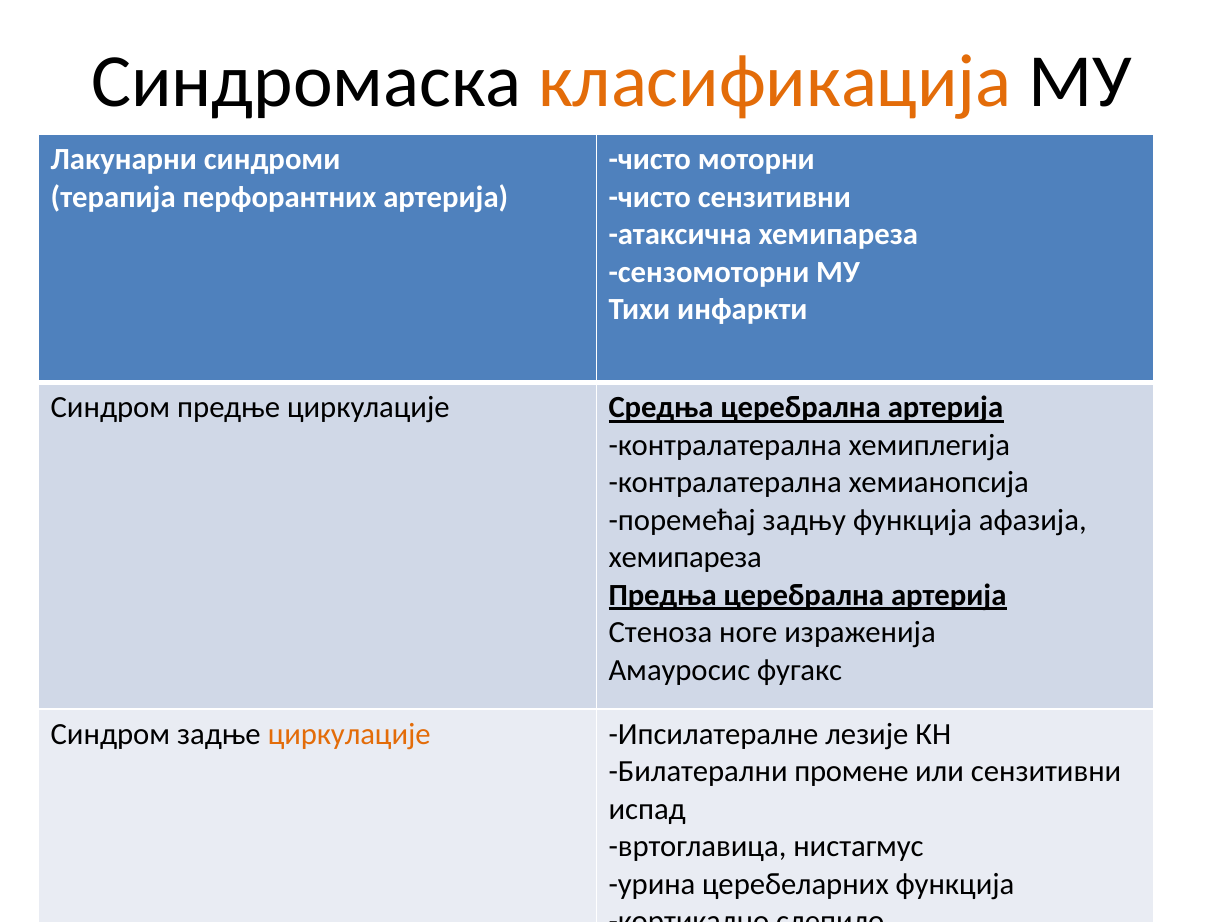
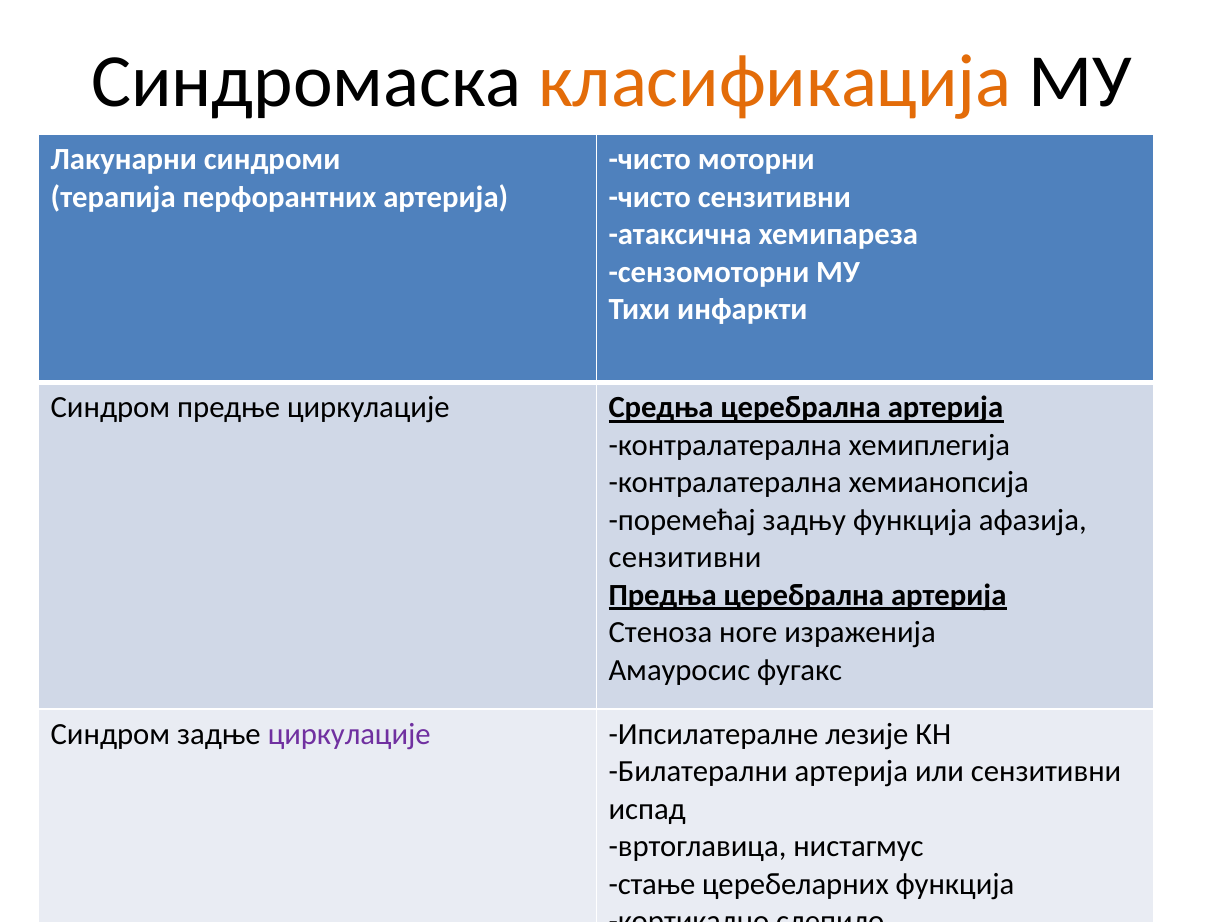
хемипареза at (685, 558): хемипареза -> сензитивни
циркулације at (349, 734) colour: orange -> purple
Билатерални промене: промене -> артерија
урина: урина -> стање
